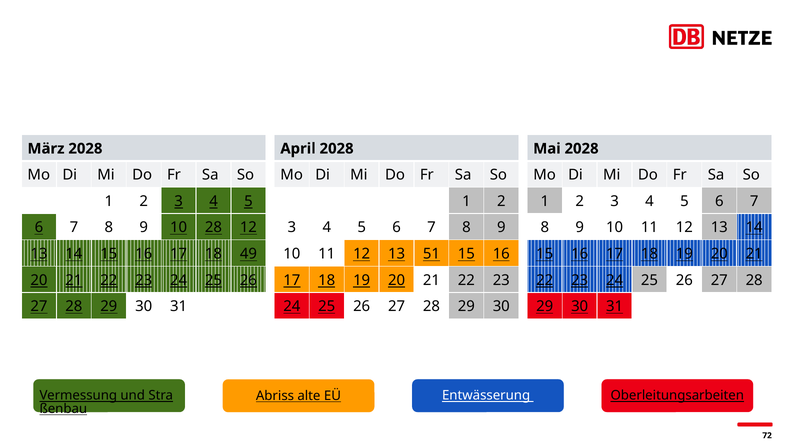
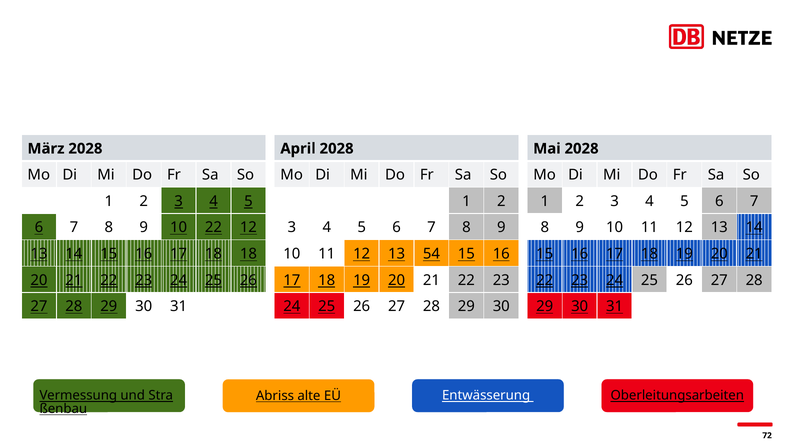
10 28: 28 -> 22
18 49: 49 -> 18
51: 51 -> 54
